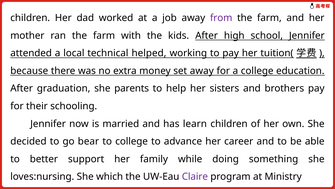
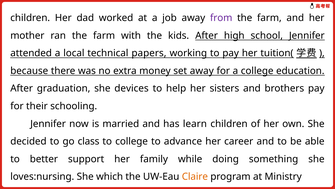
helped: helped -> papers
parents: parents -> devices
bear: bear -> class
Claire colour: purple -> orange
